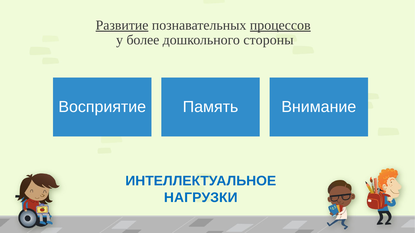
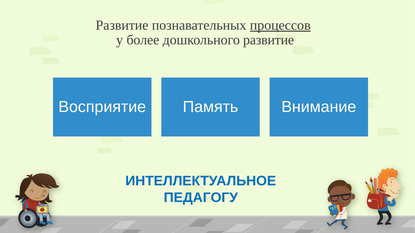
Развитие at (122, 25) underline: present -> none
дошкольного стороны: стороны -> развитие
НАГРУЗКИ: НАГРУЗКИ -> ПЕДАГОГУ
